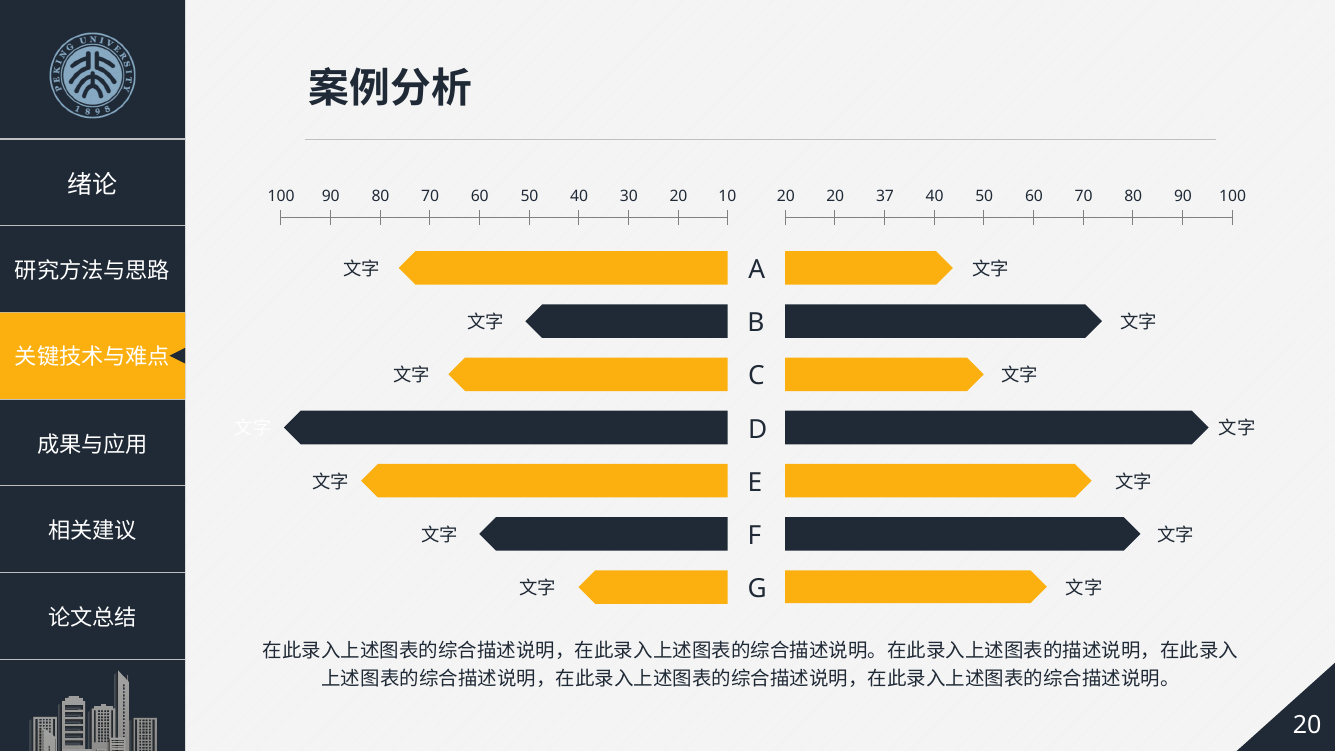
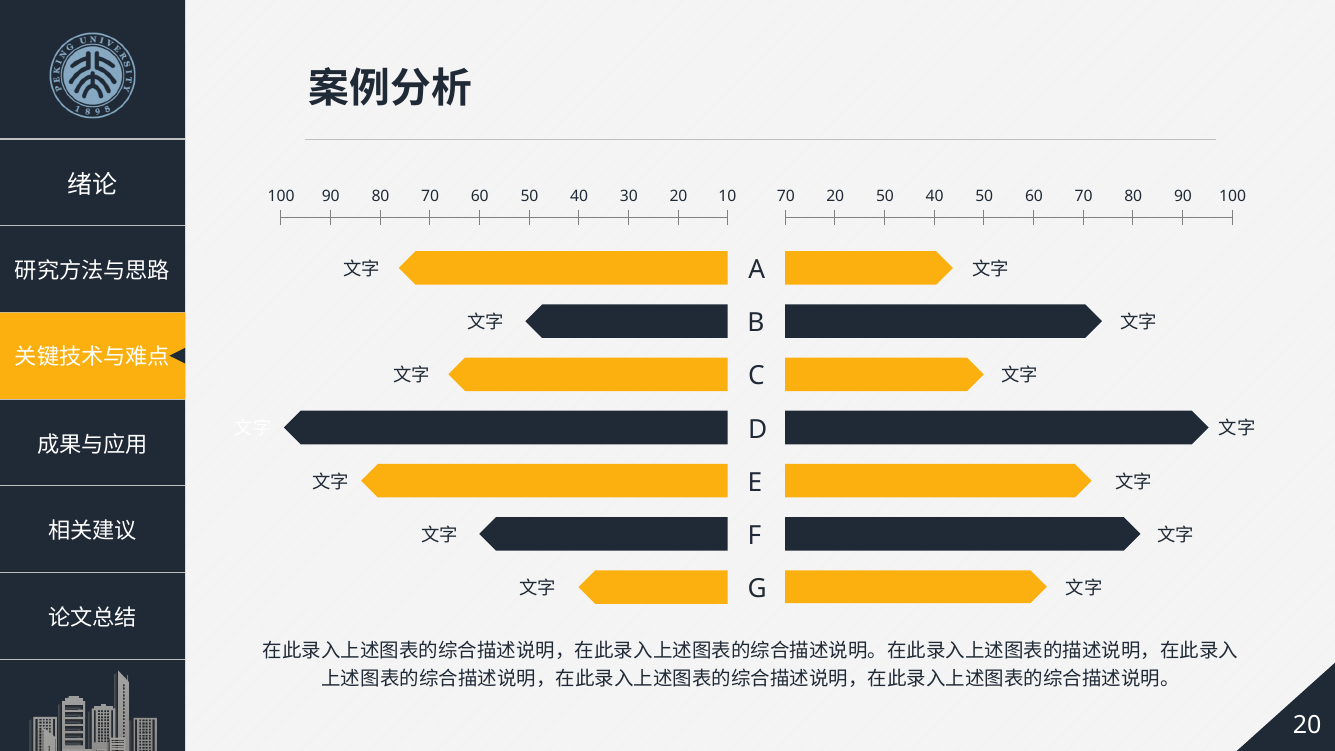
100 20: 20 -> 70
20 37: 37 -> 50
